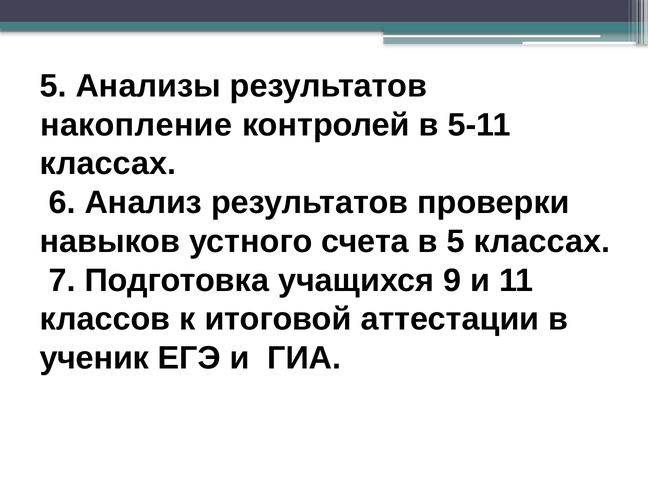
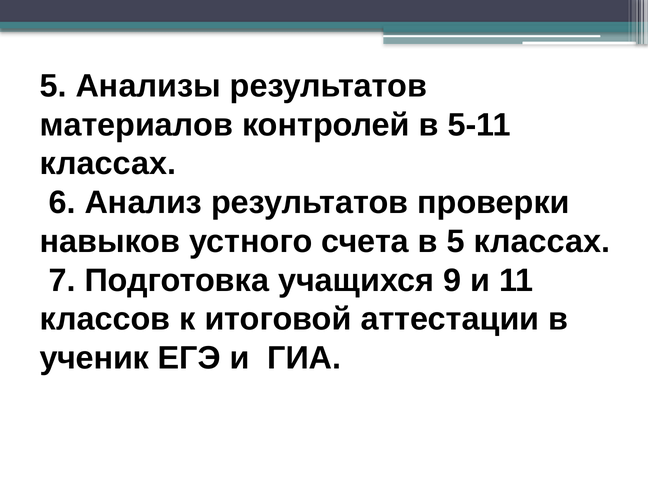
накопление: накопление -> материалов
